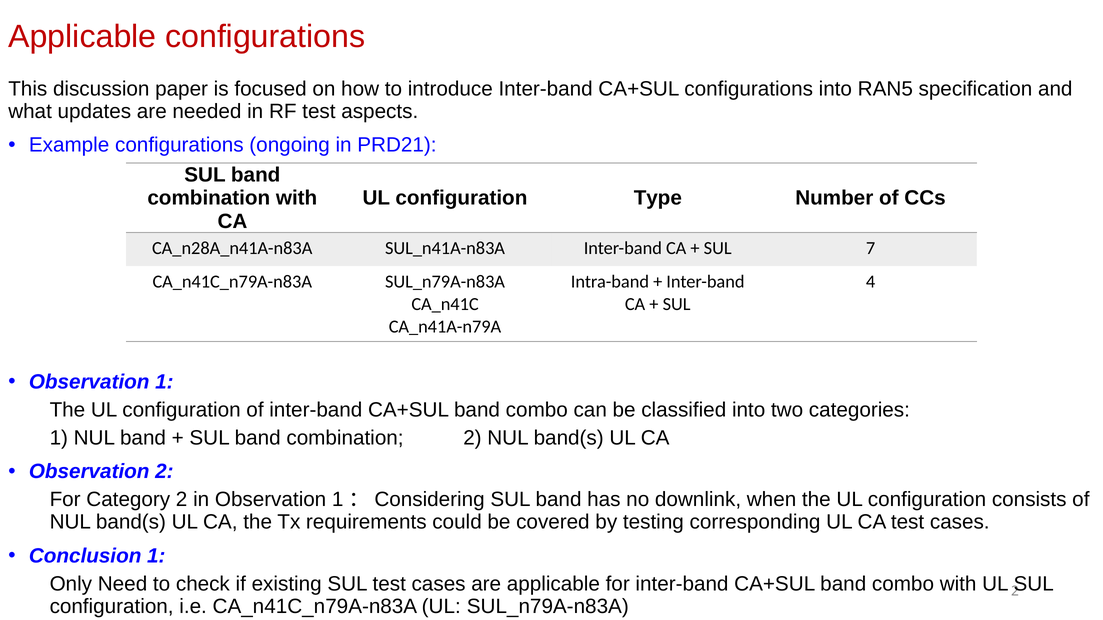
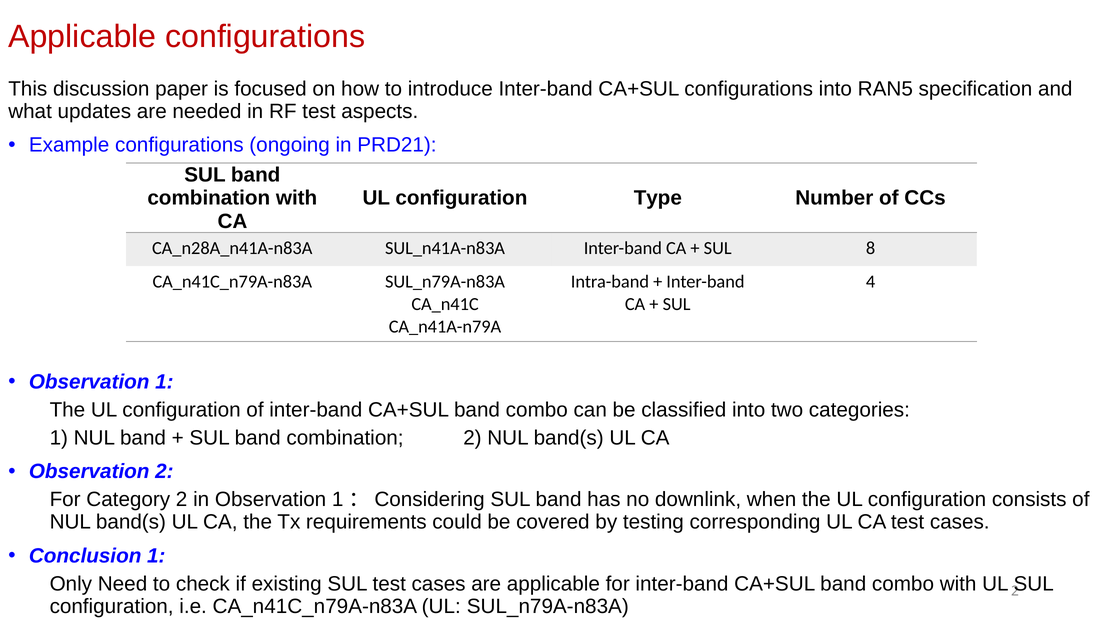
7: 7 -> 8
